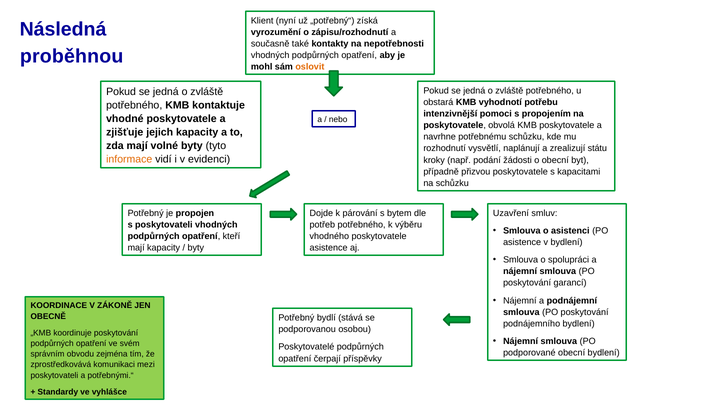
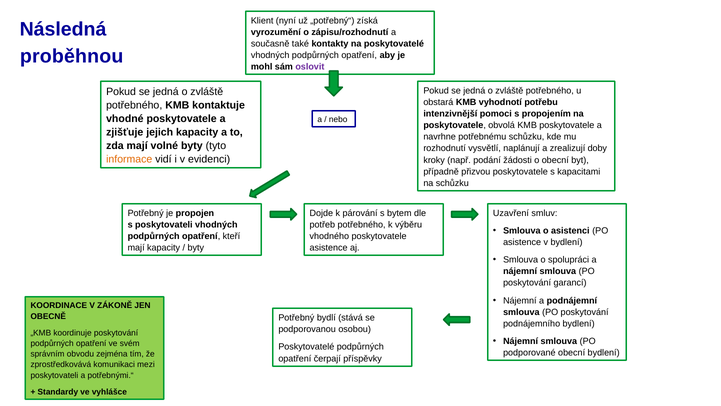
na nepotřebnosti: nepotřebnosti -> poskytovatelé
oslovit colour: orange -> purple
státu: státu -> doby
